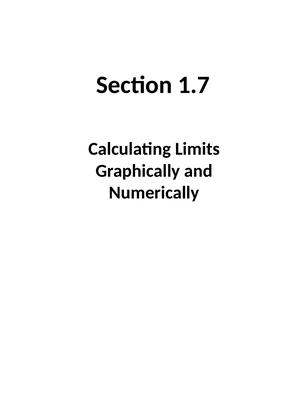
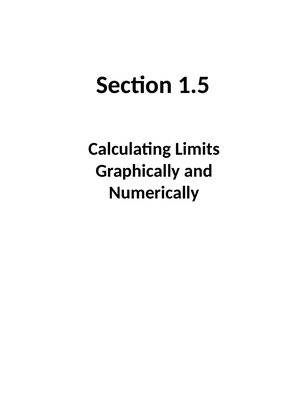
1.7: 1.7 -> 1.5
